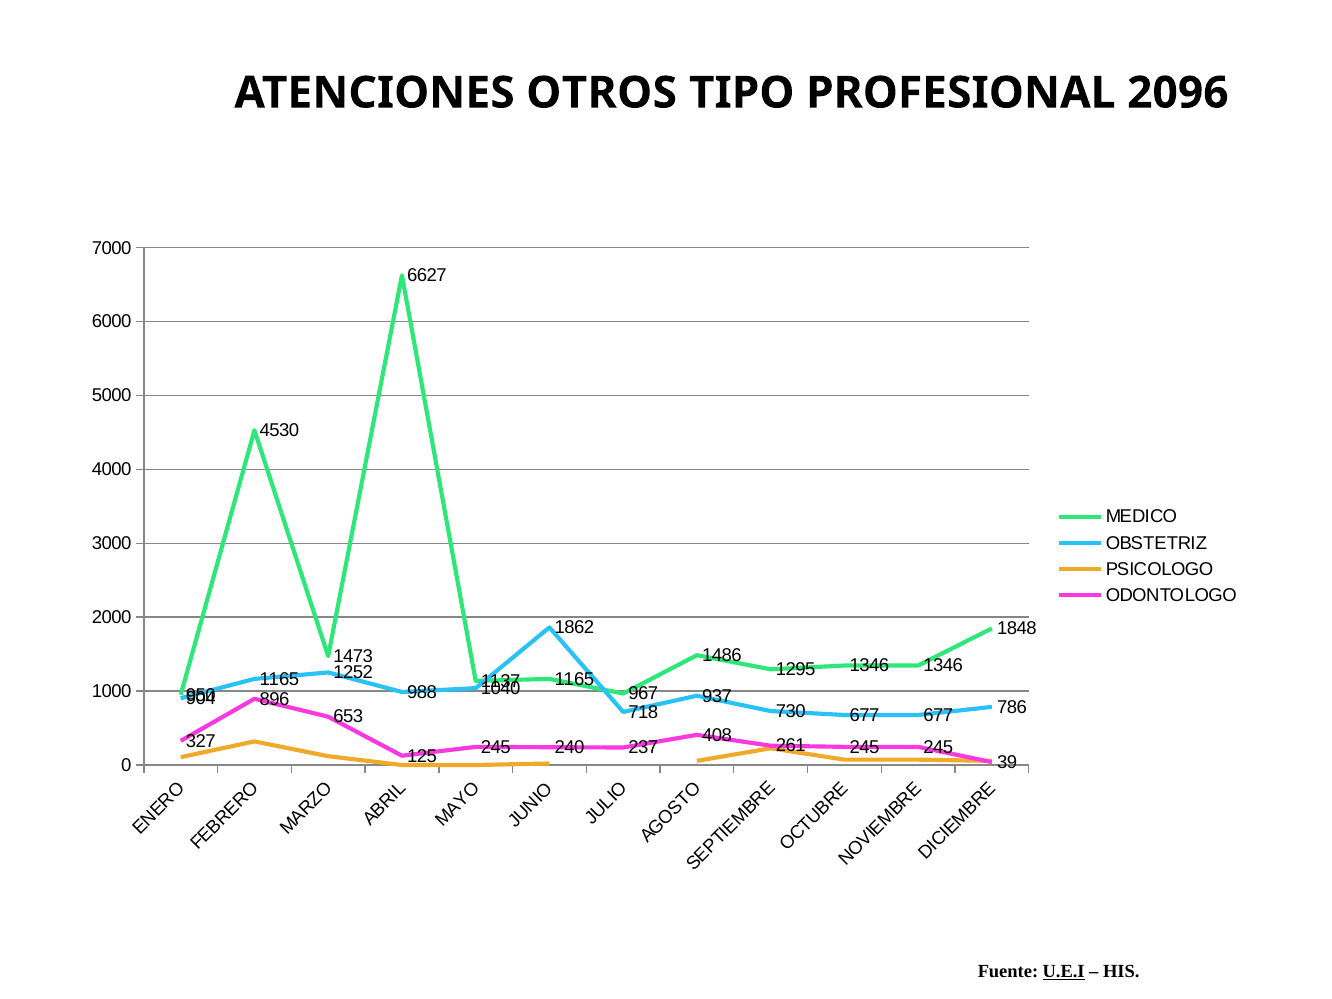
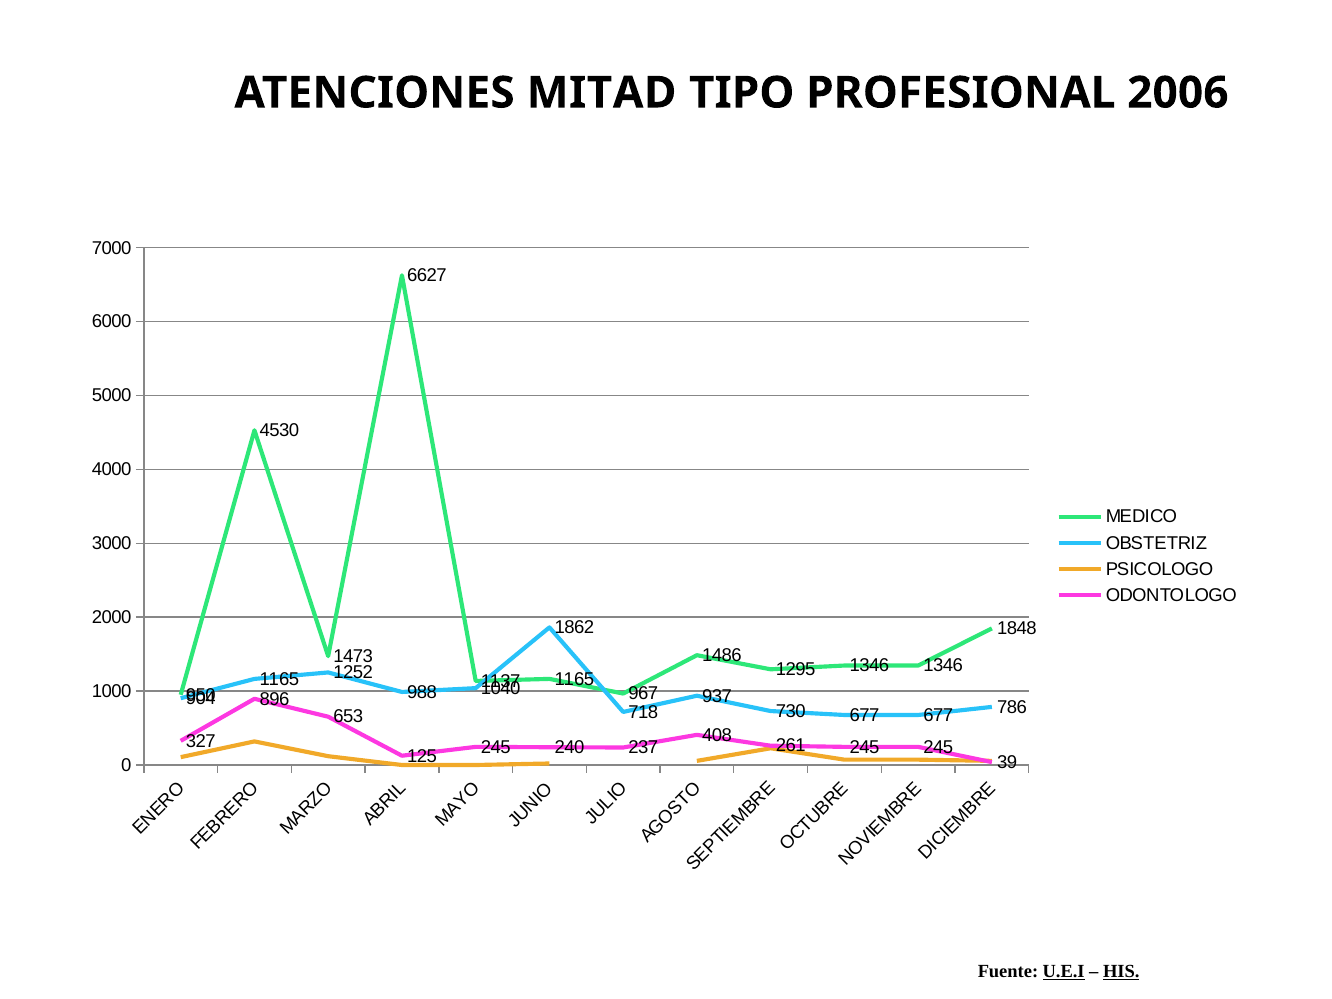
OTROS: OTROS -> MITAD
2096: 2096 -> 2006
HIS underline: none -> present
